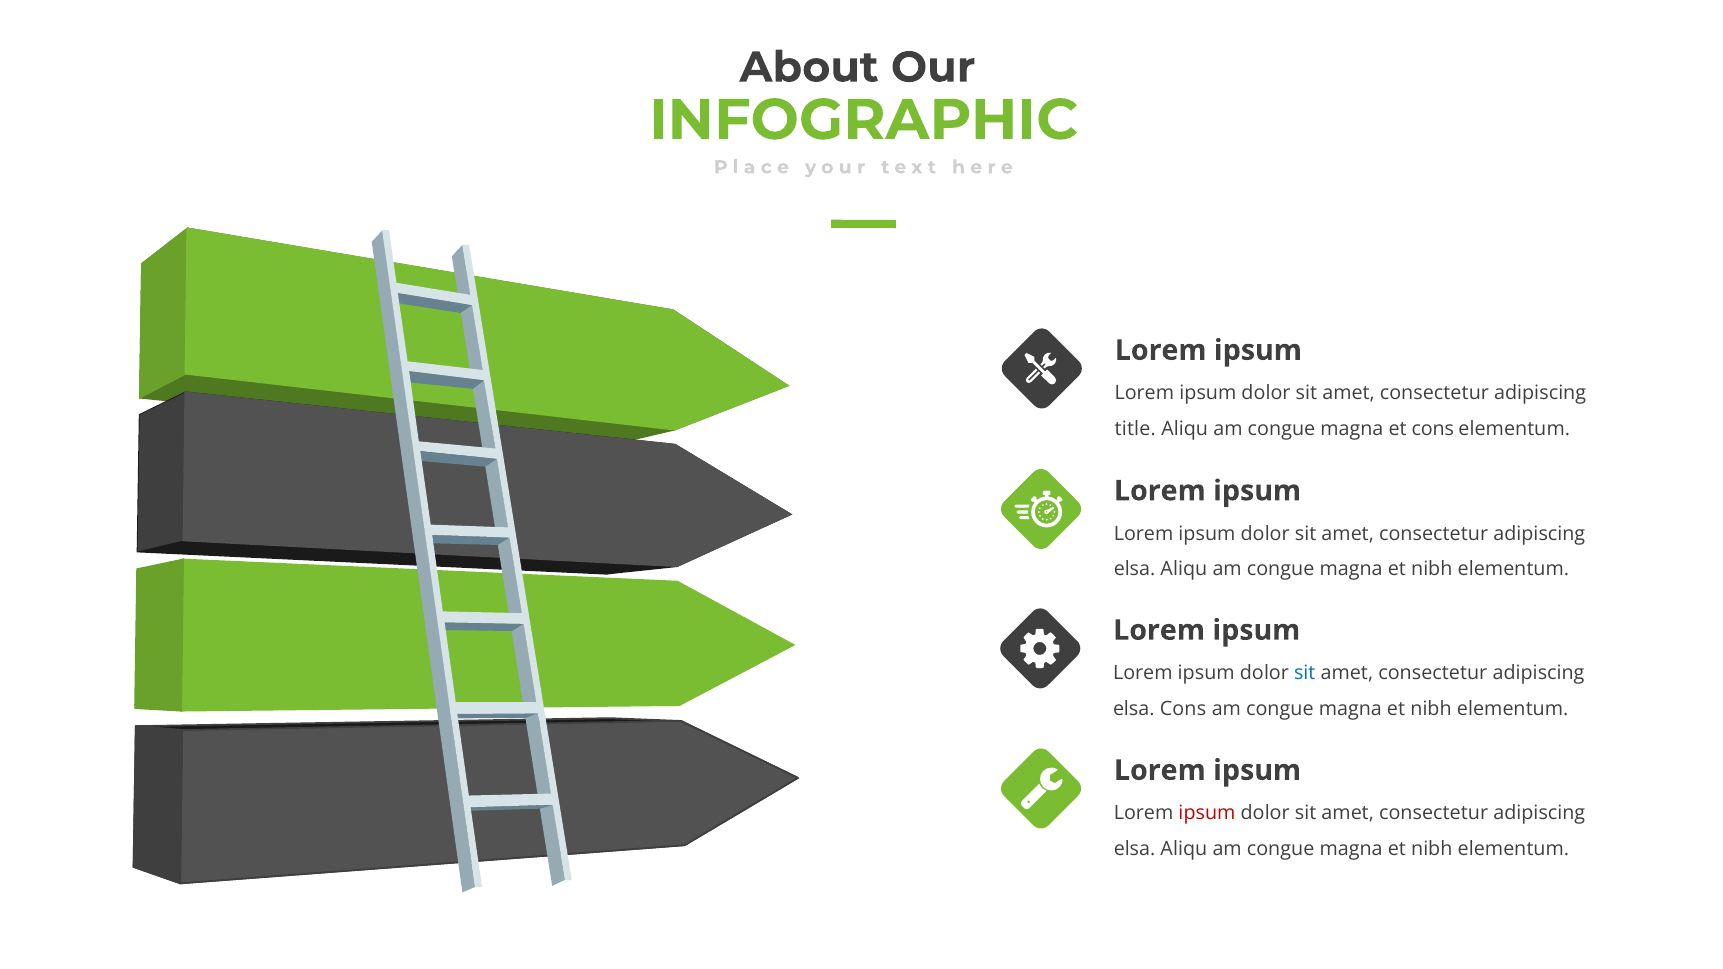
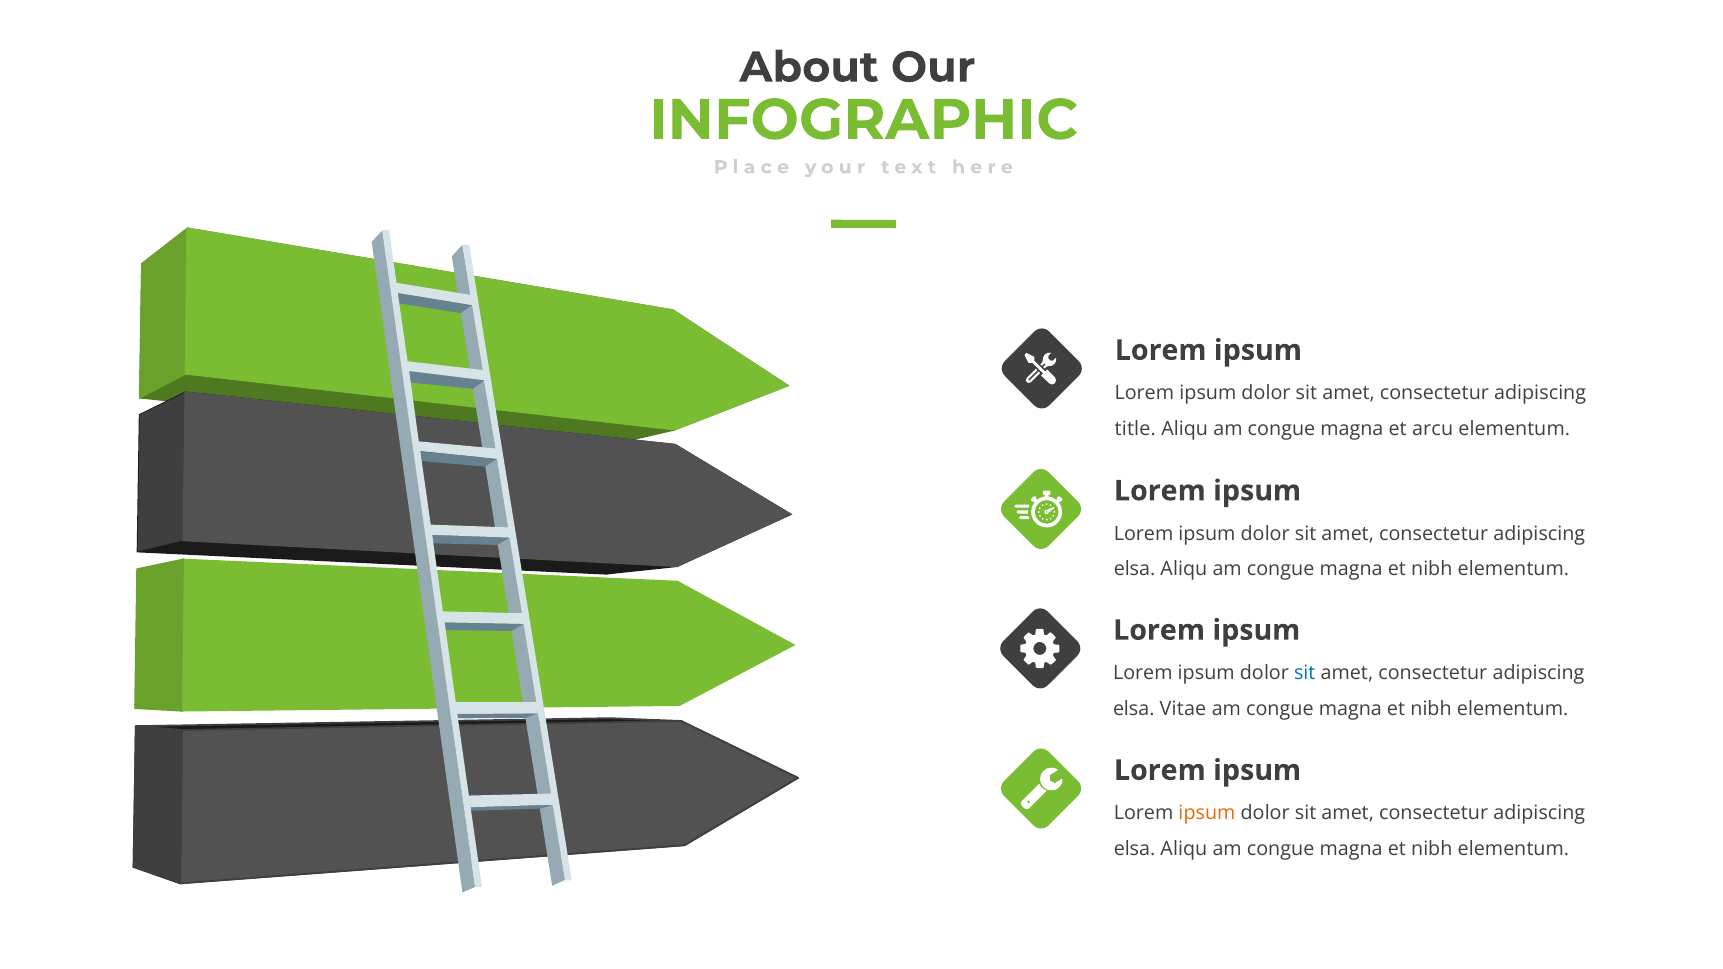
et cons: cons -> arcu
elsa Cons: Cons -> Vitae
ipsum at (1207, 813) colour: red -> orange
